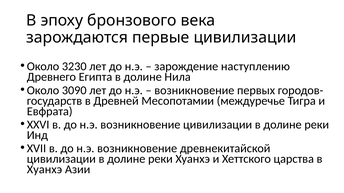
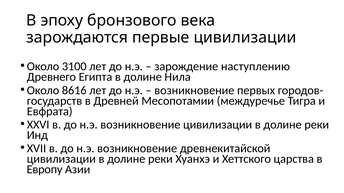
3230: 3230 -> 3100
3090: 3090 -> 8616
Хуанхэ at (44, 170): Хуанхэ -> Европу
